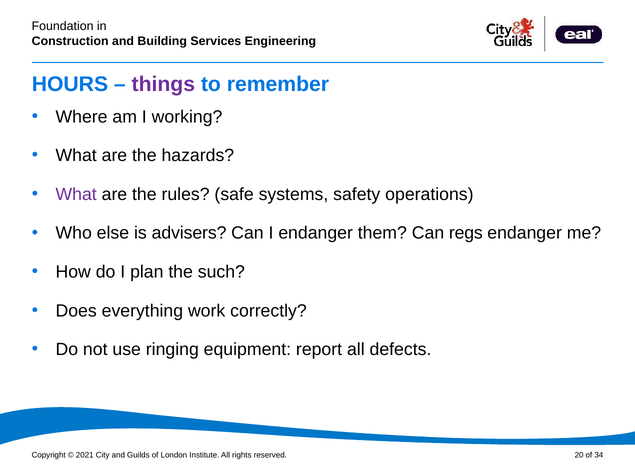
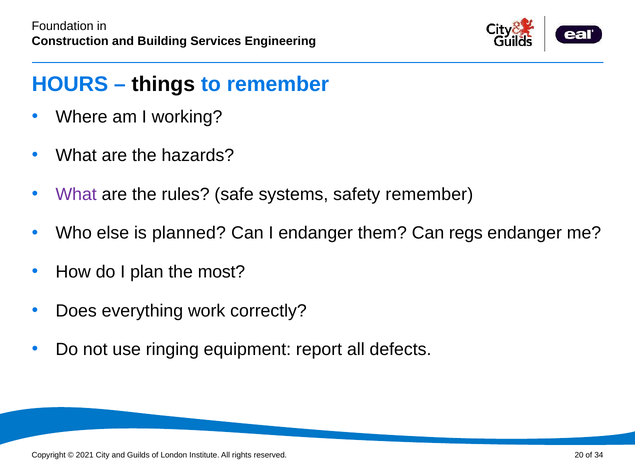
things colour: purple -> black
safety operations: operations -> remember
advisers: advisers -> planned
such: such -> most
